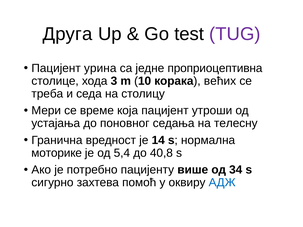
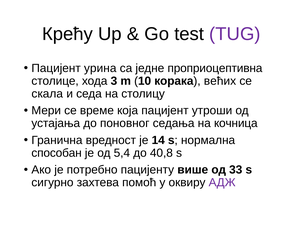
Друга: Друга -> Крећу
треба: треба -> скала
телесну: телесну -> кочница
моторике: моторике -> способан
34: 34 -> 33
АДЖ colour: blue -> purple
